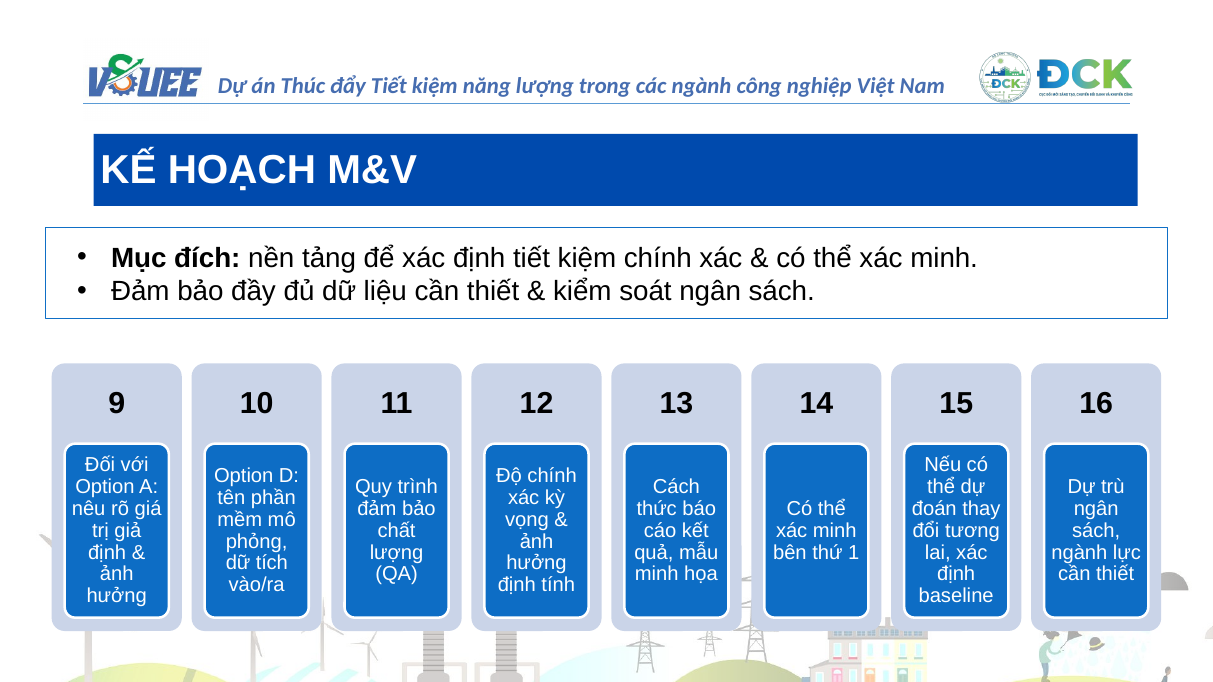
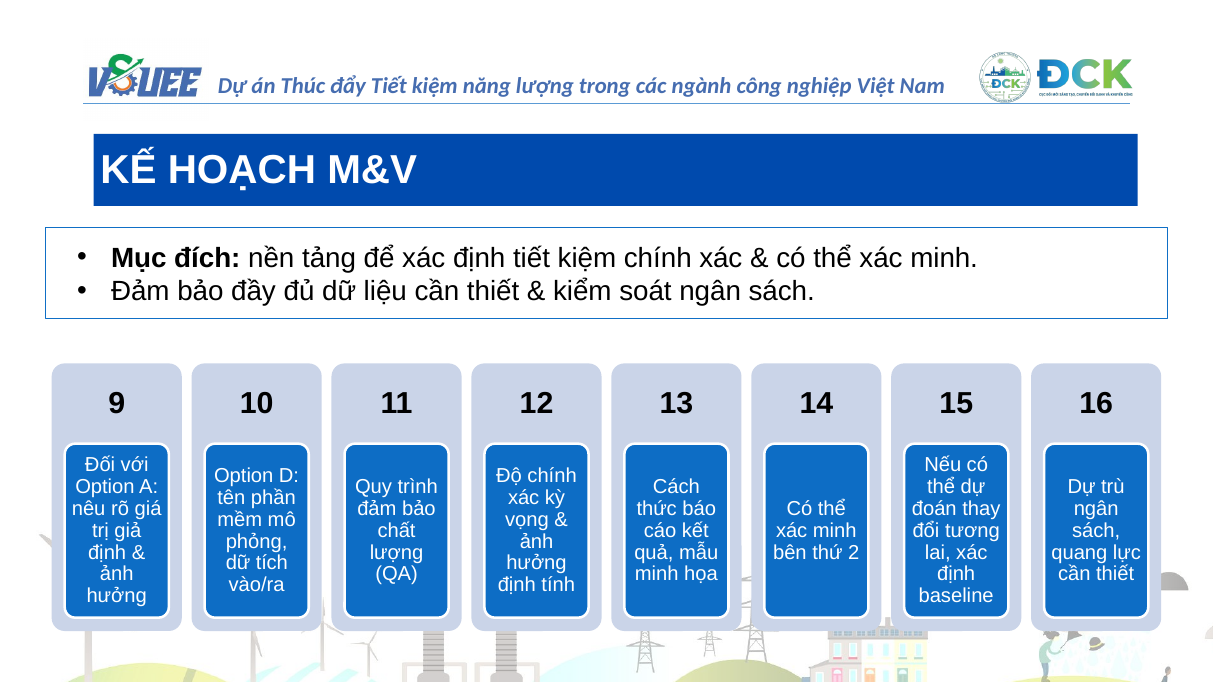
1: 1 -> 2
ngành at (1079, 553): ngành -> quang
